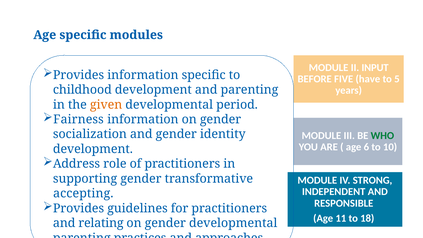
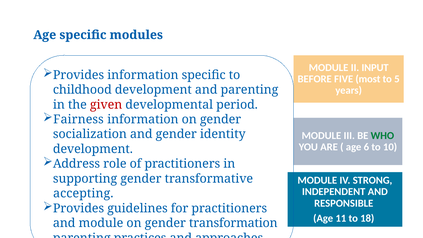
have: have -> most
given colour: orange -> red
and relating: relating -> module
gender developmental: developmental -> transformation
